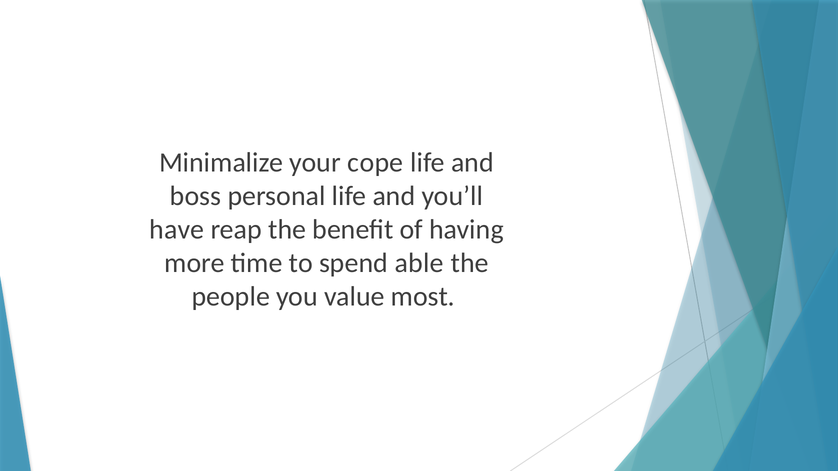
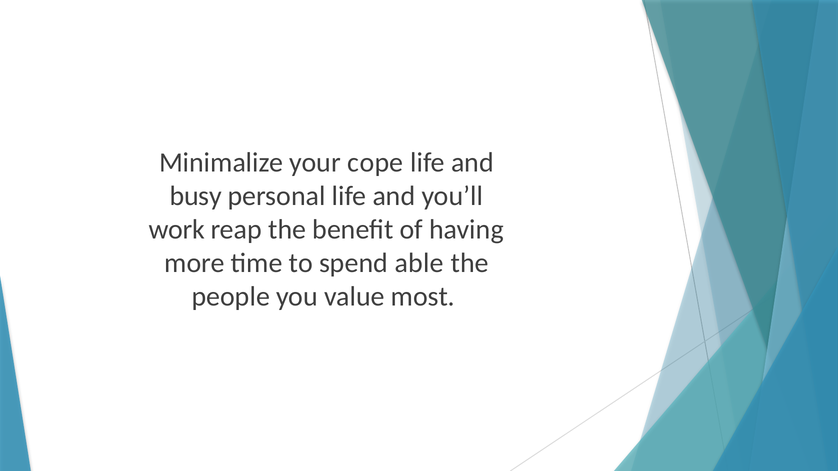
boss: boss -> busy
have: have -> work
